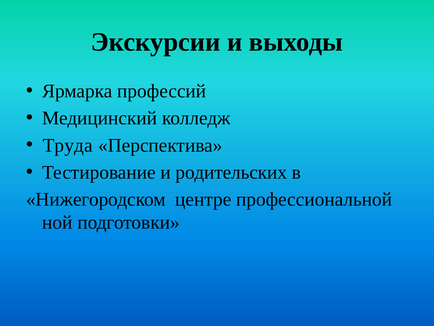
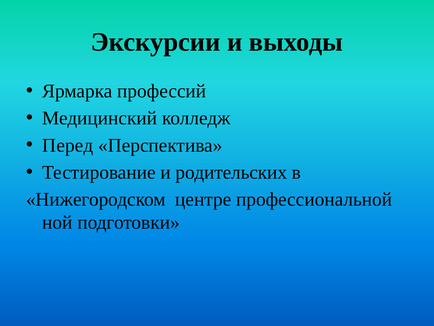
Труда: Труда -> Перед
